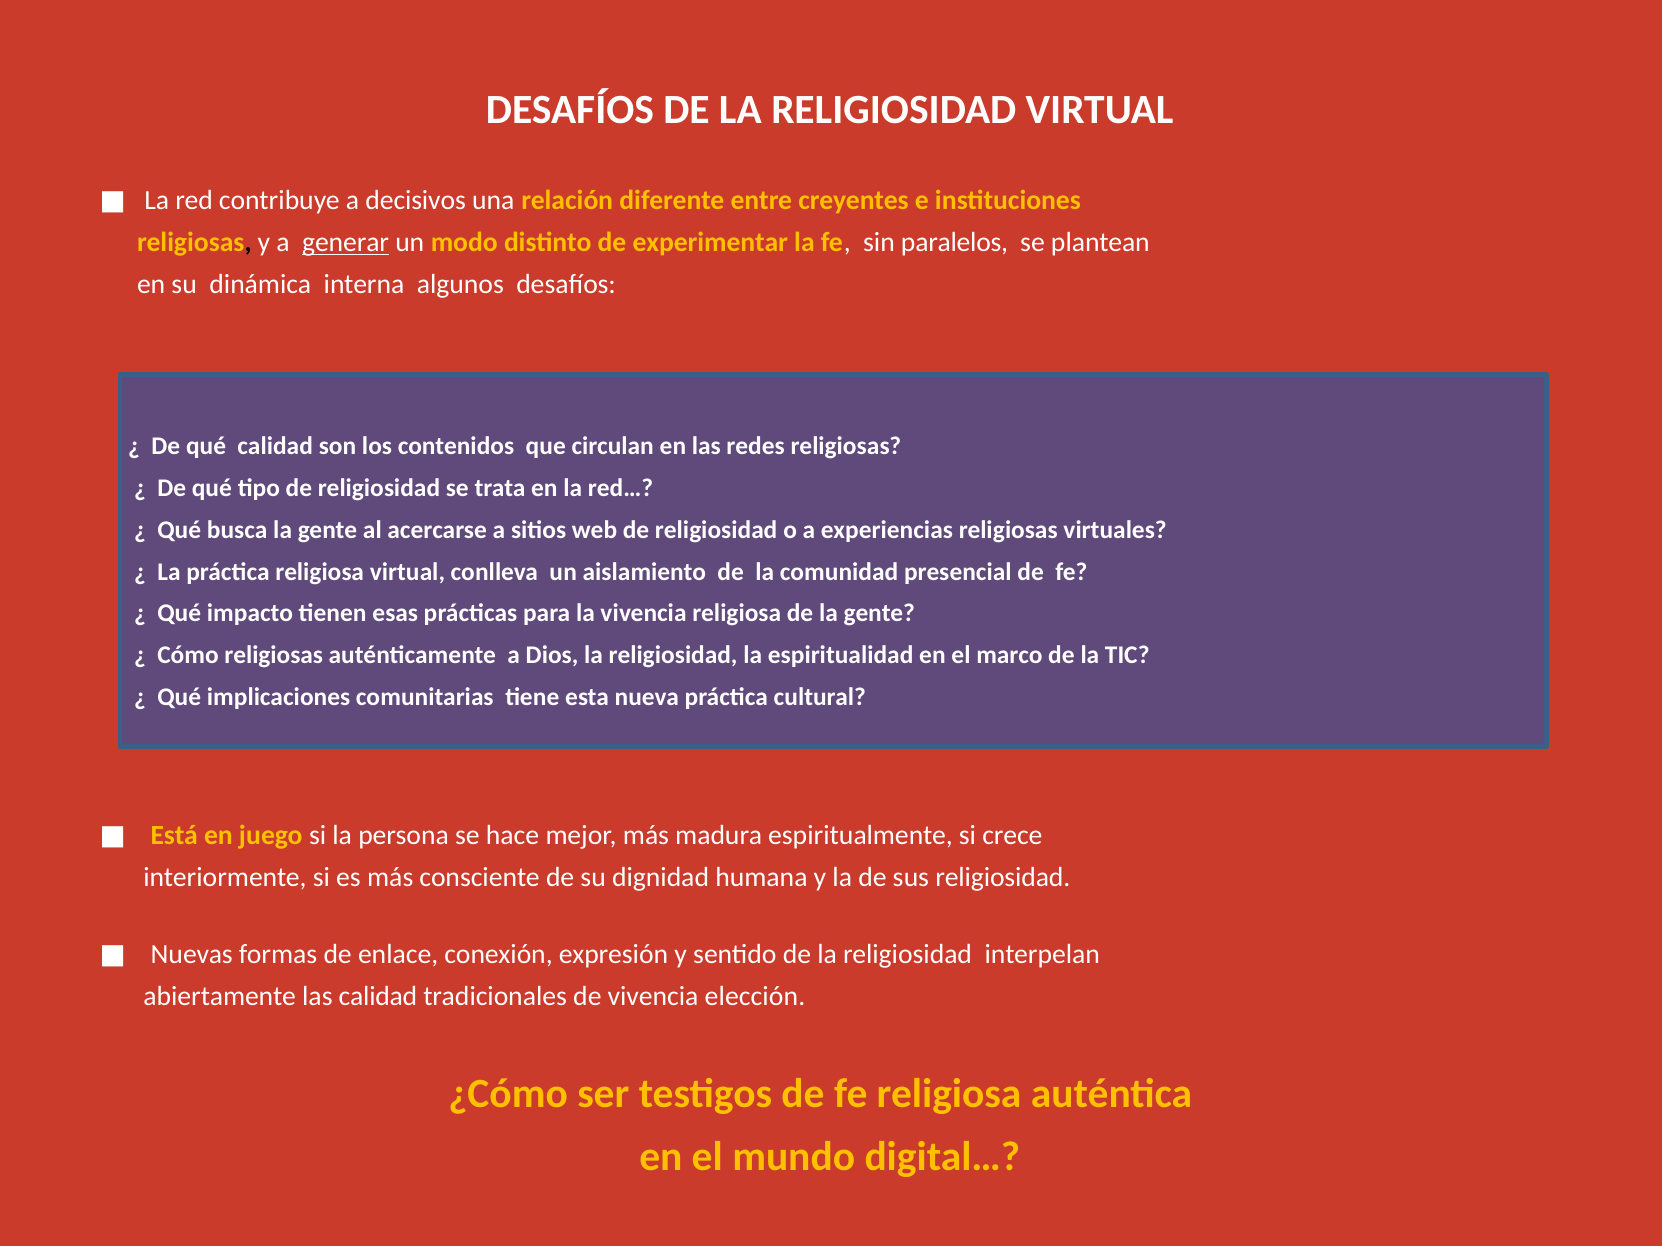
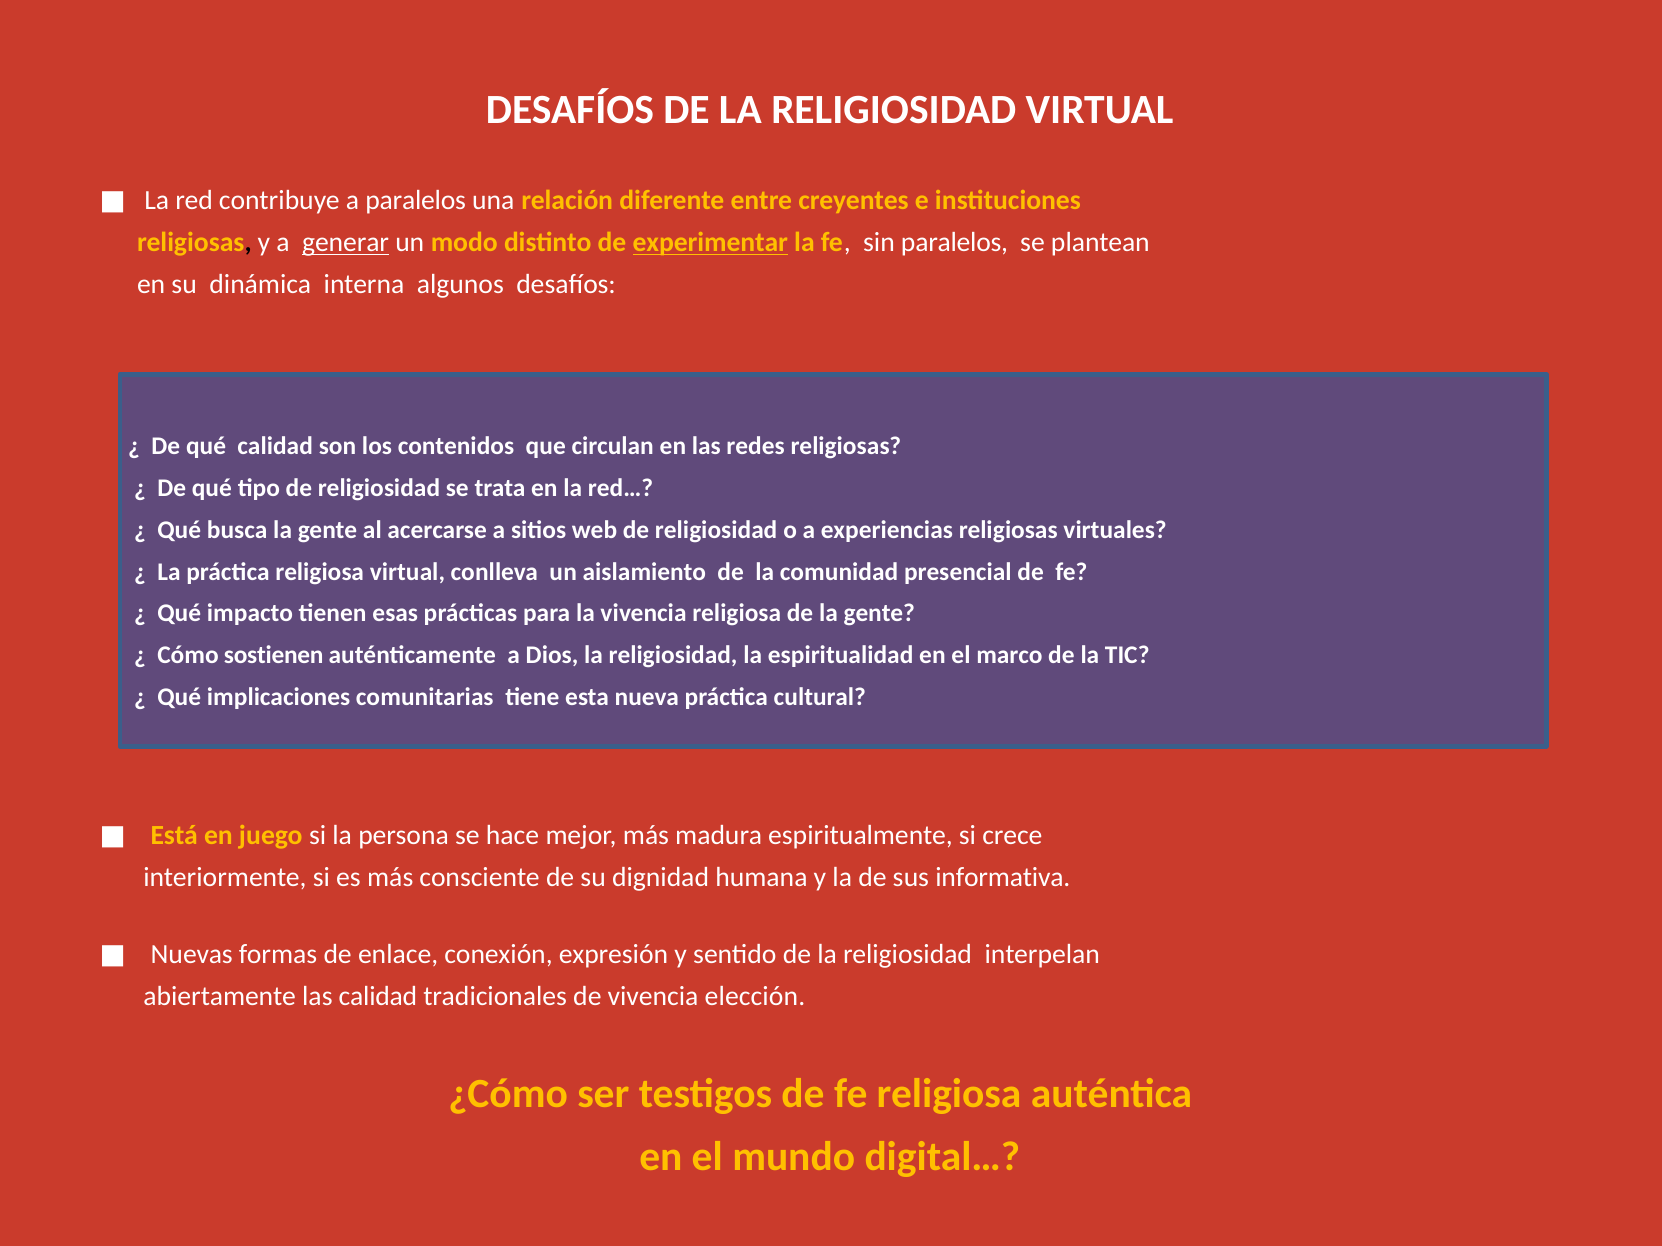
a decisivos: decisivos -> paralelos
experimentar underline: none -> present
Cómo religiosas: religiosas -> sostienen
sus religiosidad: religiosidad -> informativa
